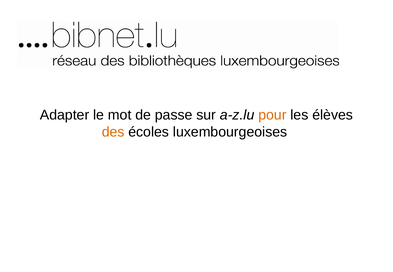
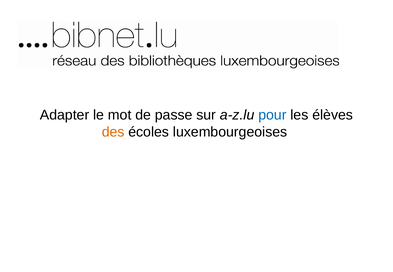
pour colour: orange -> blue
